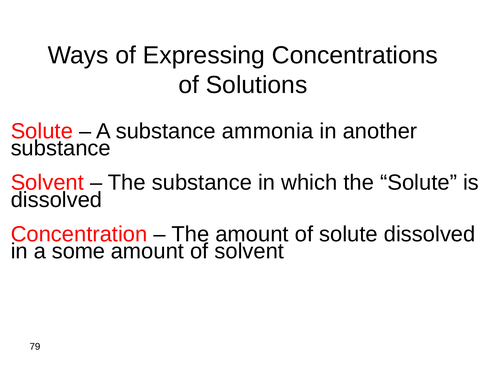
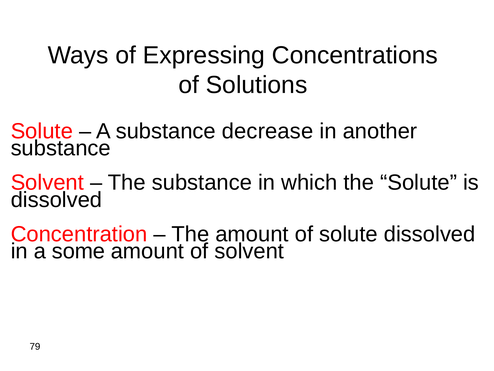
ammonia: ammonia -> decrease
